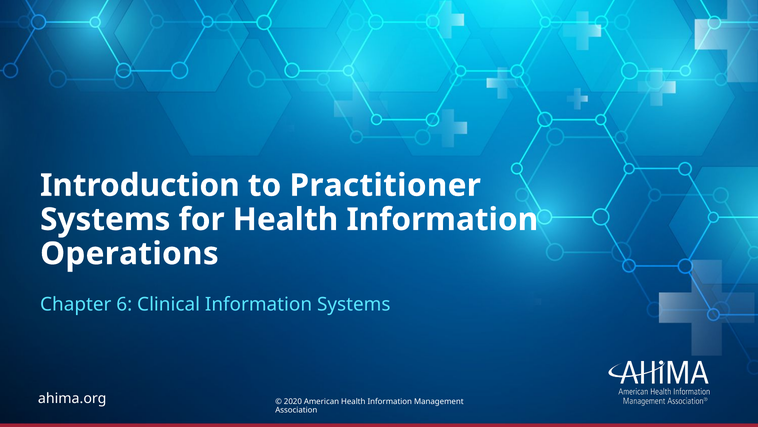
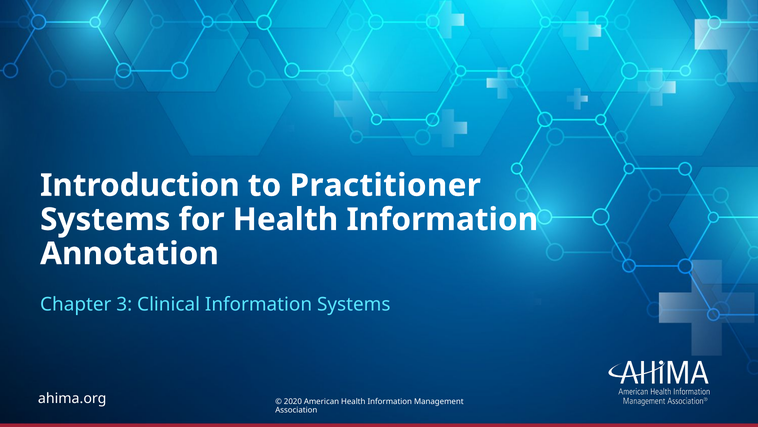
Operations: Operations -> Annotation
6: 6 -> 3
